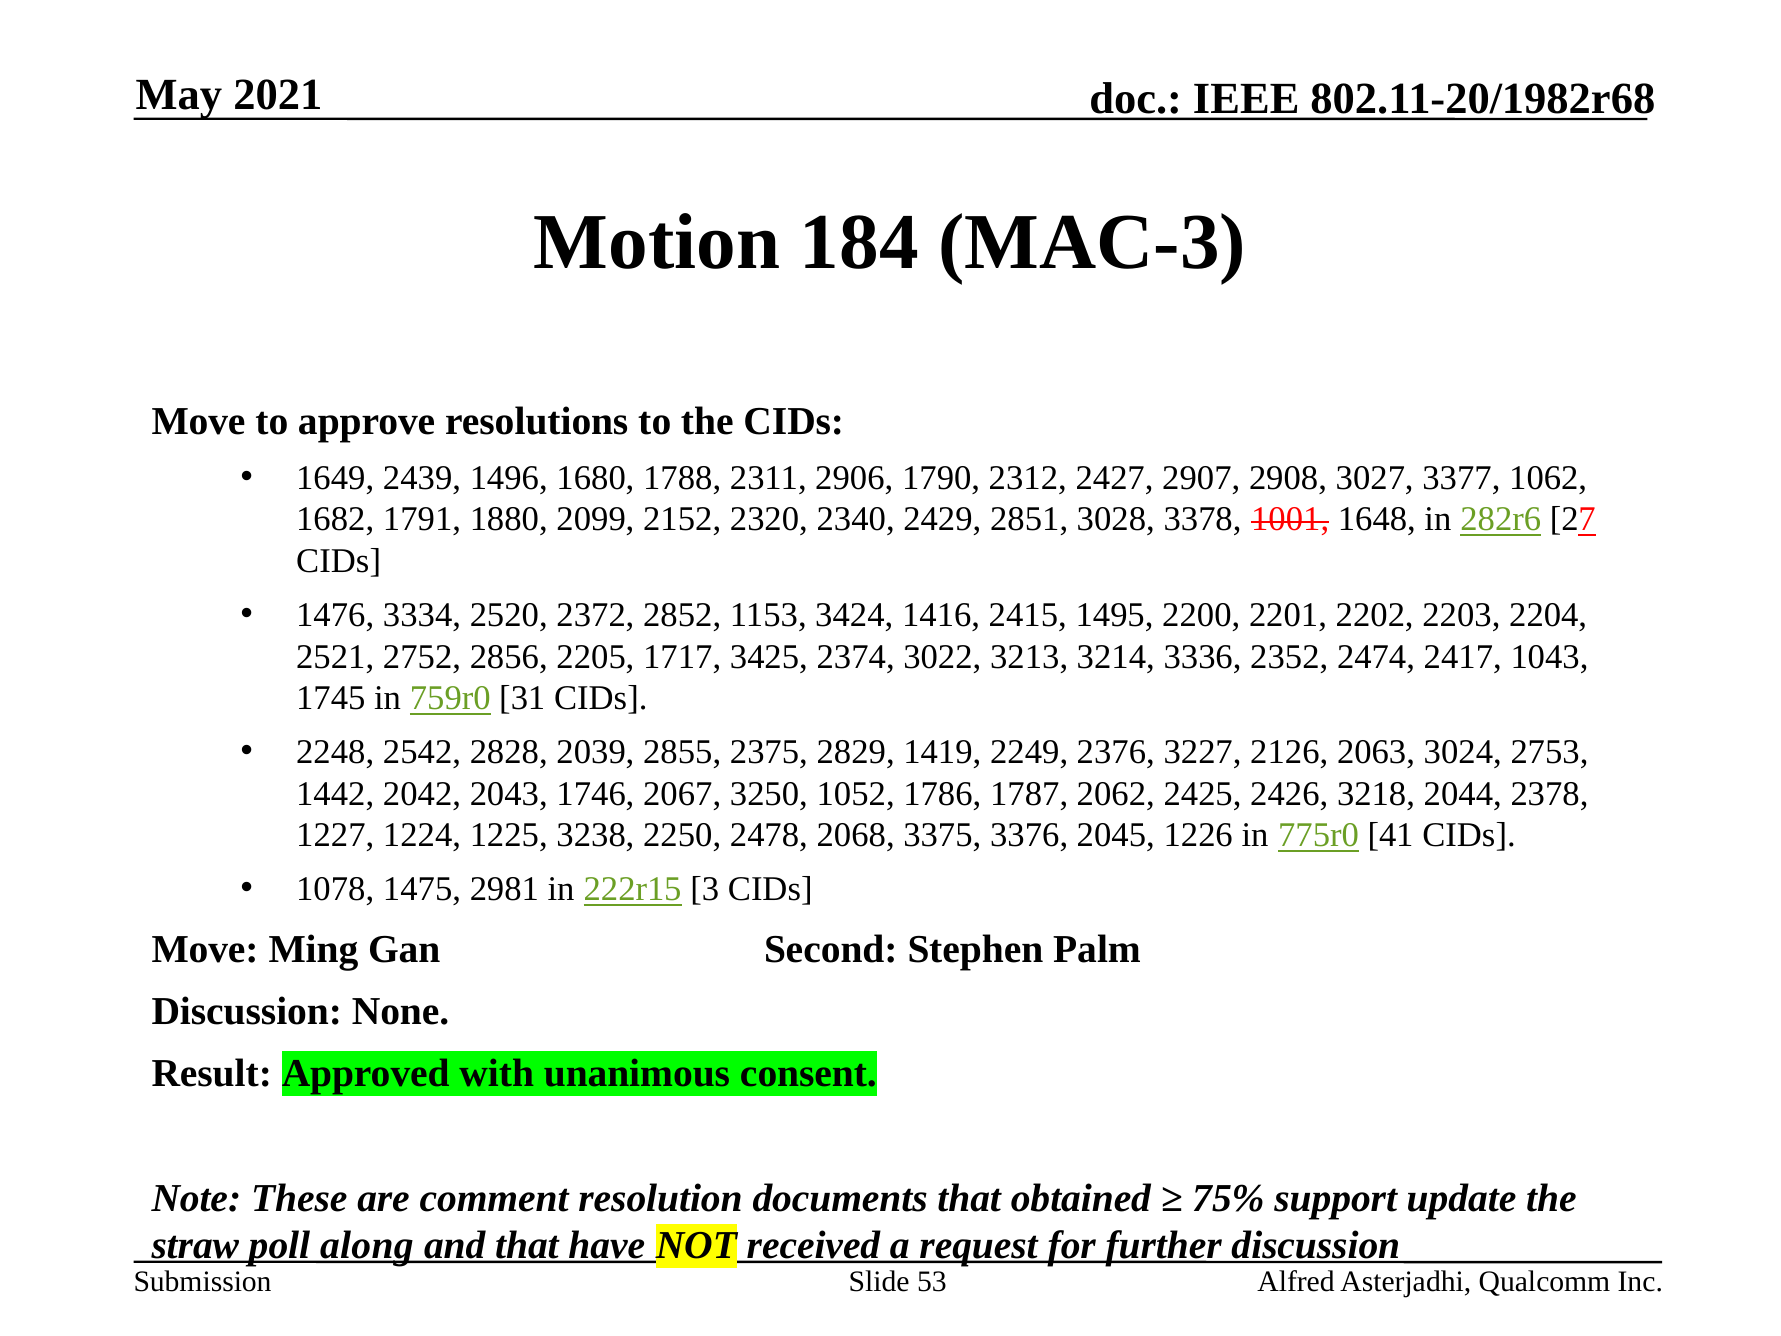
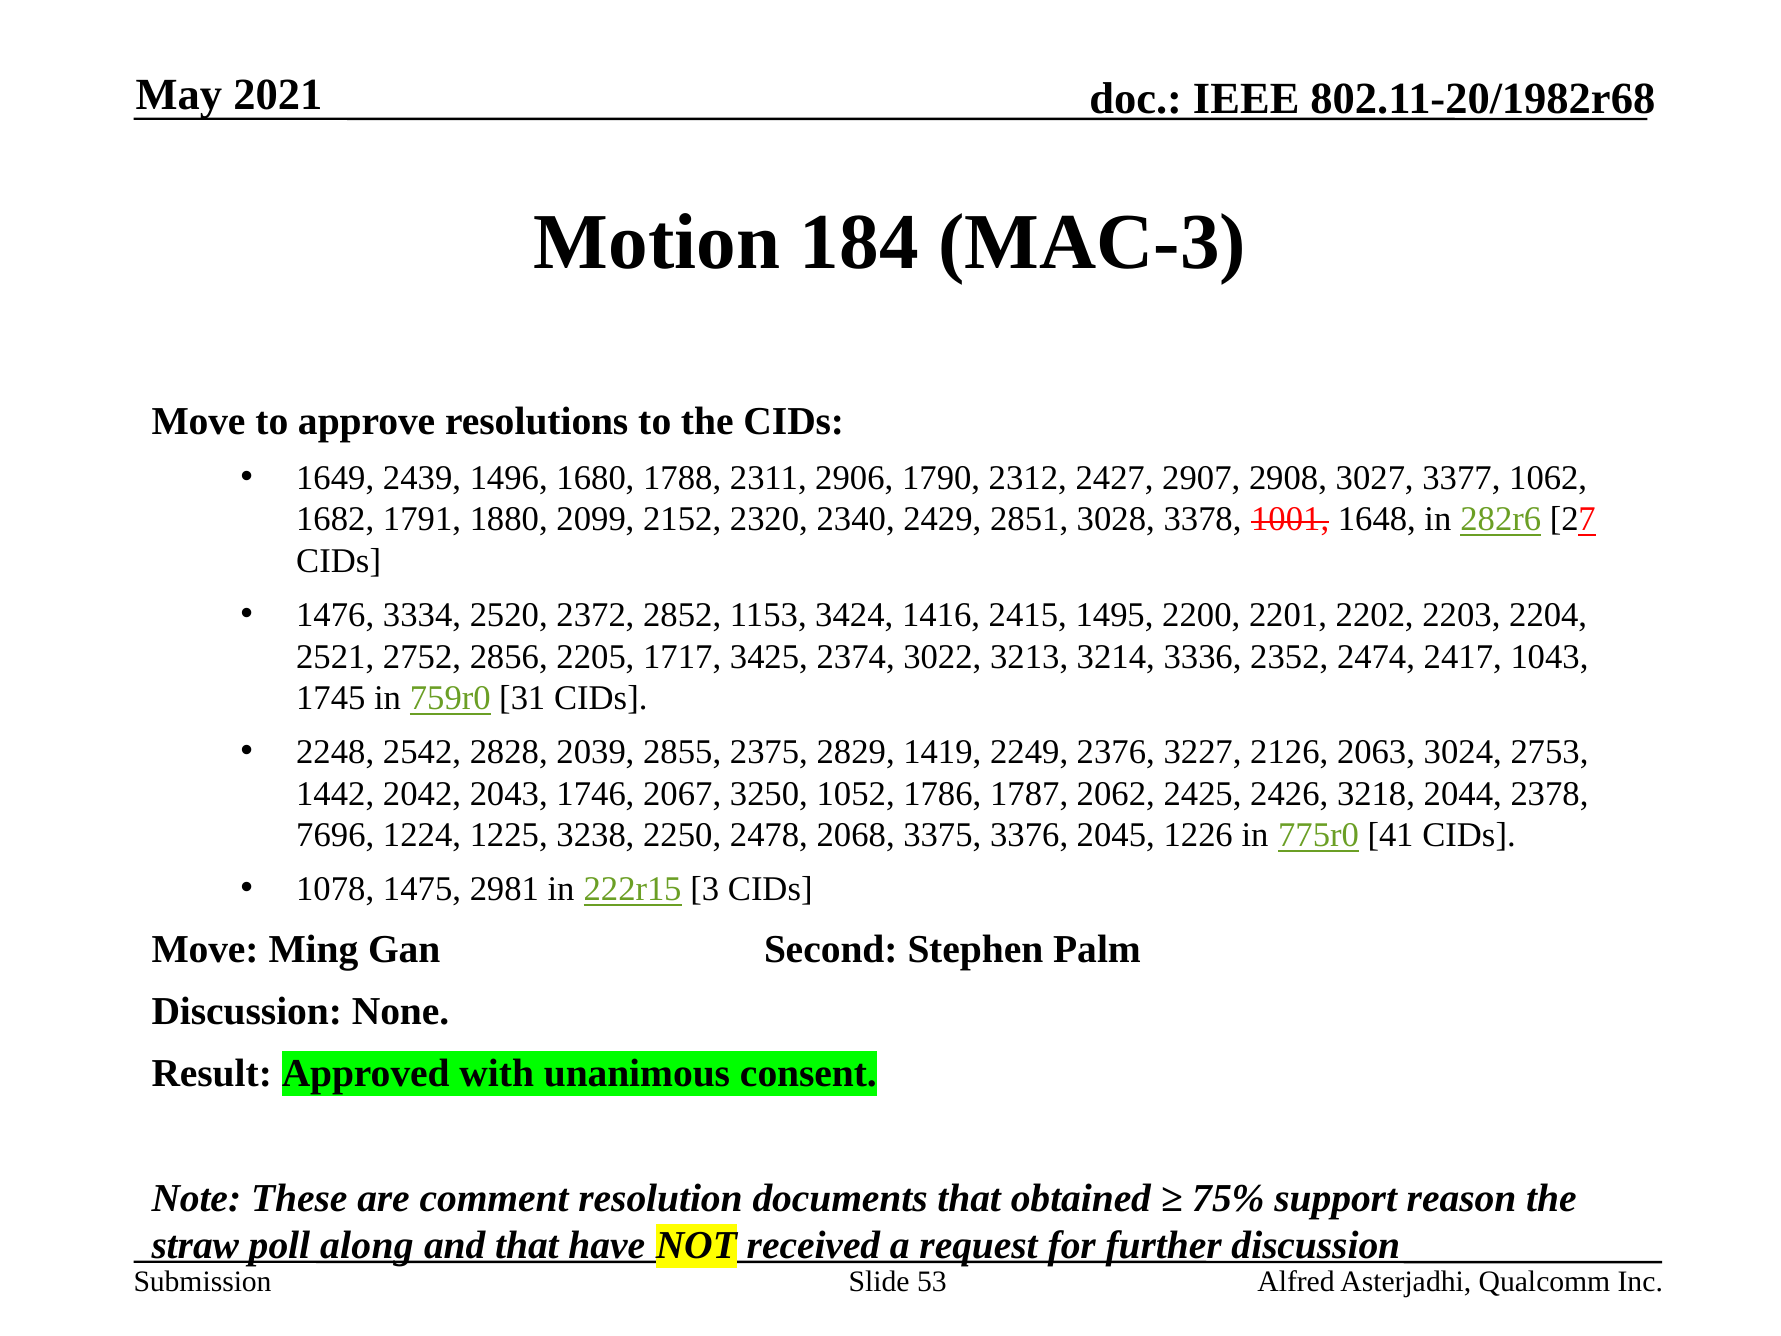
1227: 1227 -> 7696
update: update -> reason
